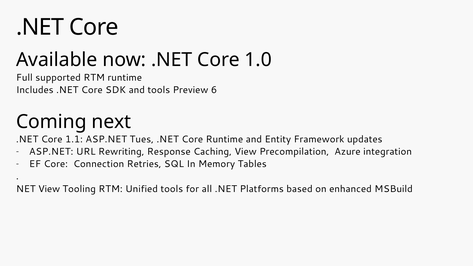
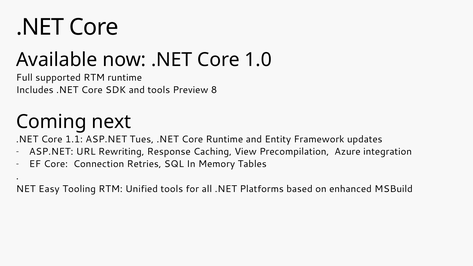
6: 6 -> 8
NET View: View -> Easy
